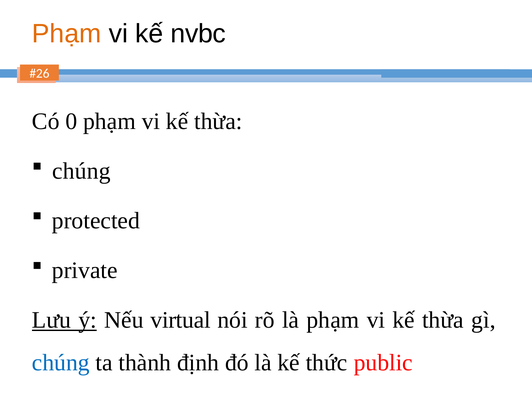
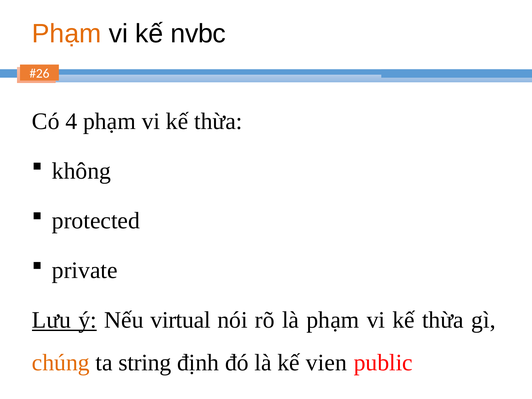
0: 0 -> 4
chúng at (81, 171): chúng -> không
chúng at (61, 363) colour: blue -> orange
thành: thành -> string
thức: thức -> vien
